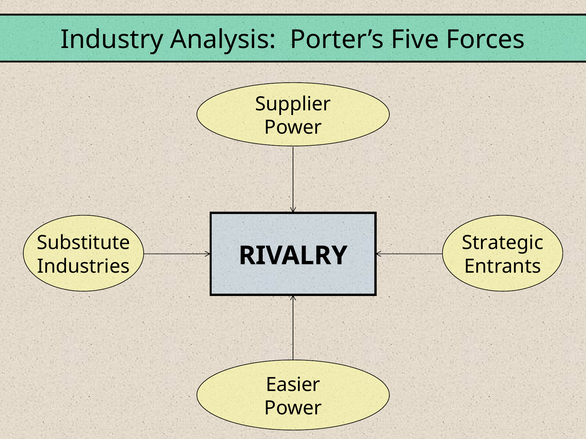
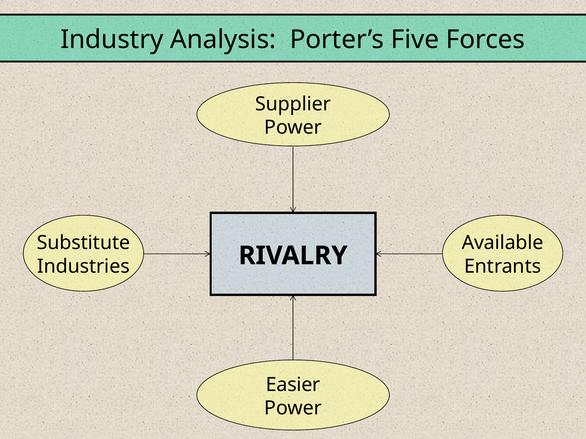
Strategic: Strategic -> Available
